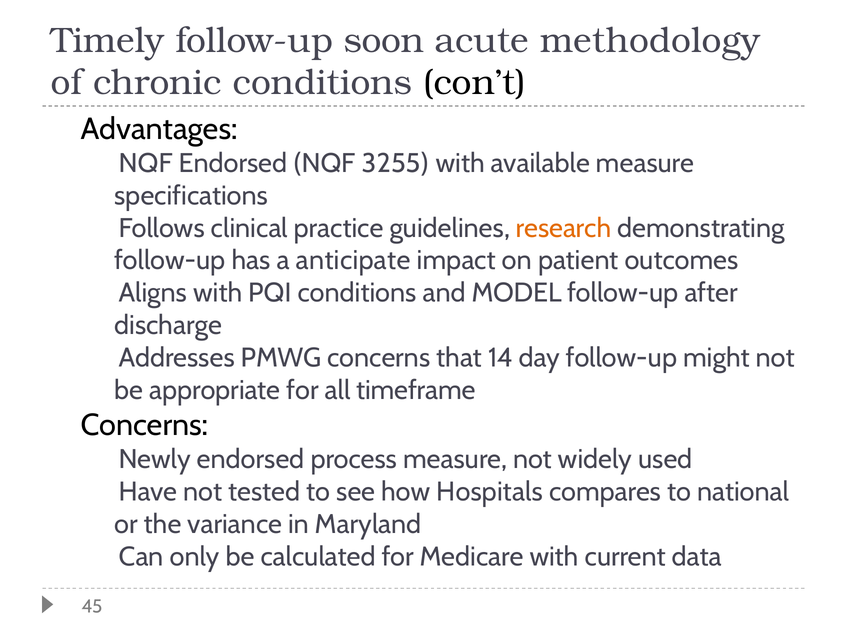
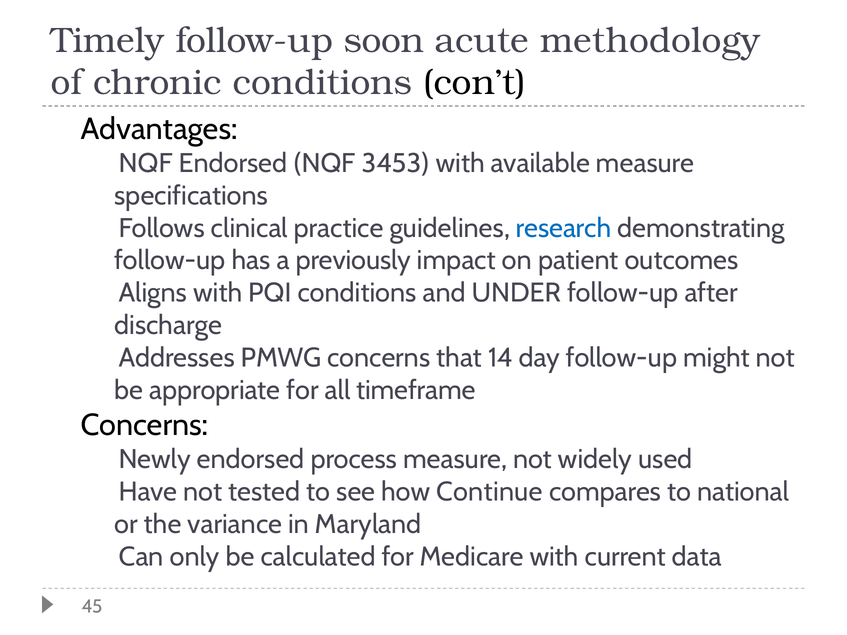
3255: 3255 -> 3453
research colour: orange -> blue
anticipate: anticipate -> previously
MODEL: MODEL -> UNDER
Hospitals: Hospitals -> Continue
